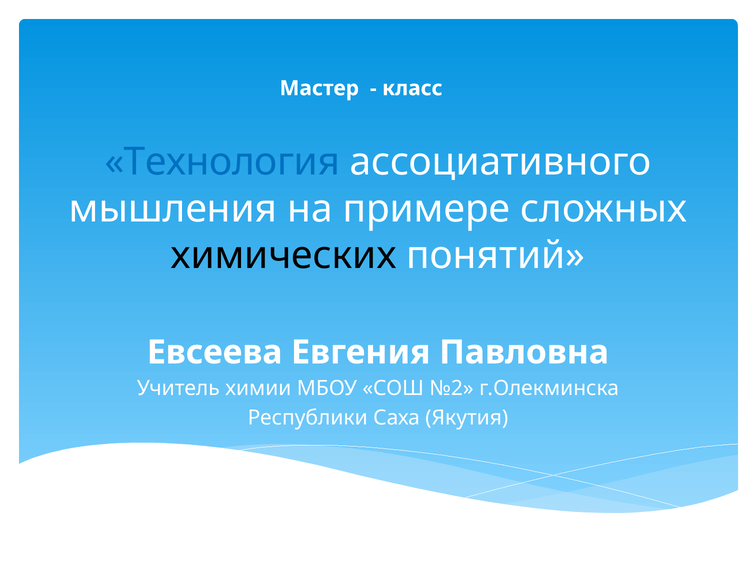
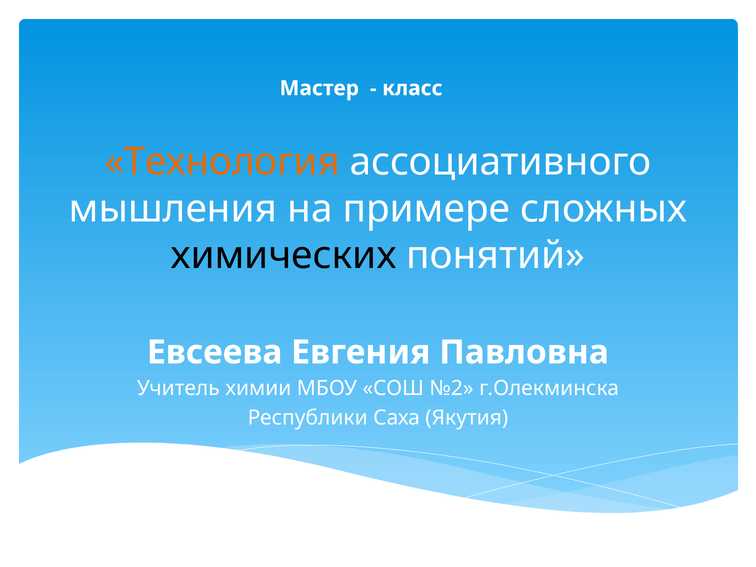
Технология colour: blue -> orange
